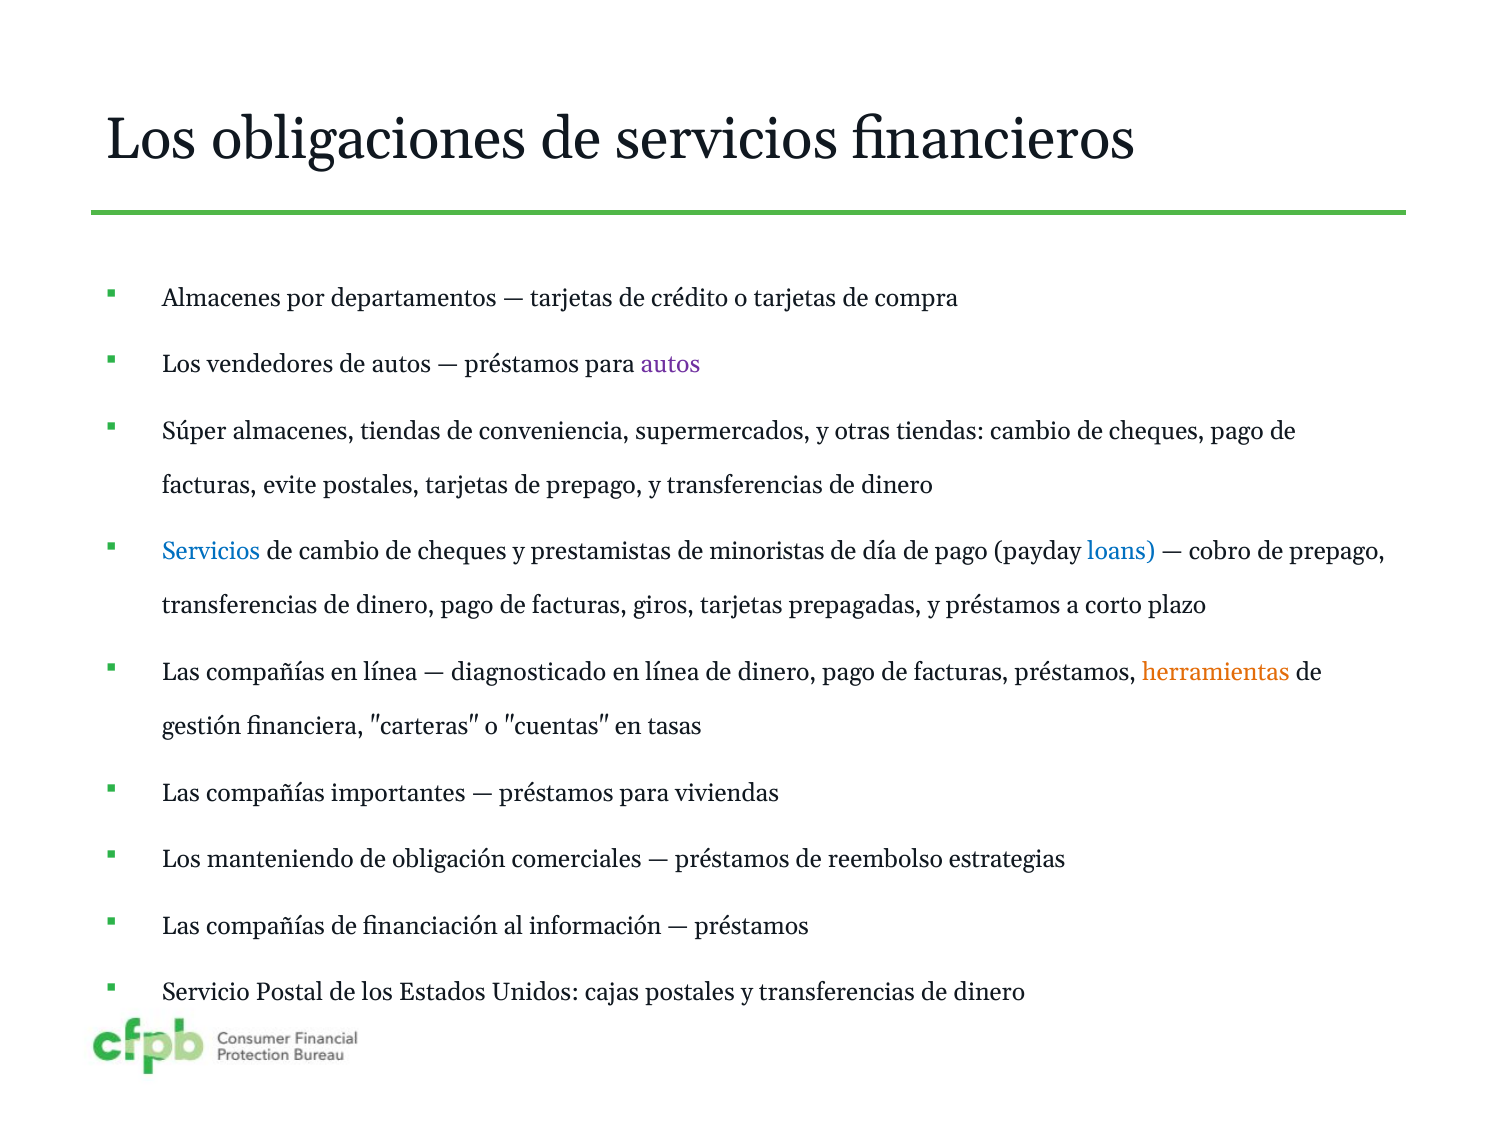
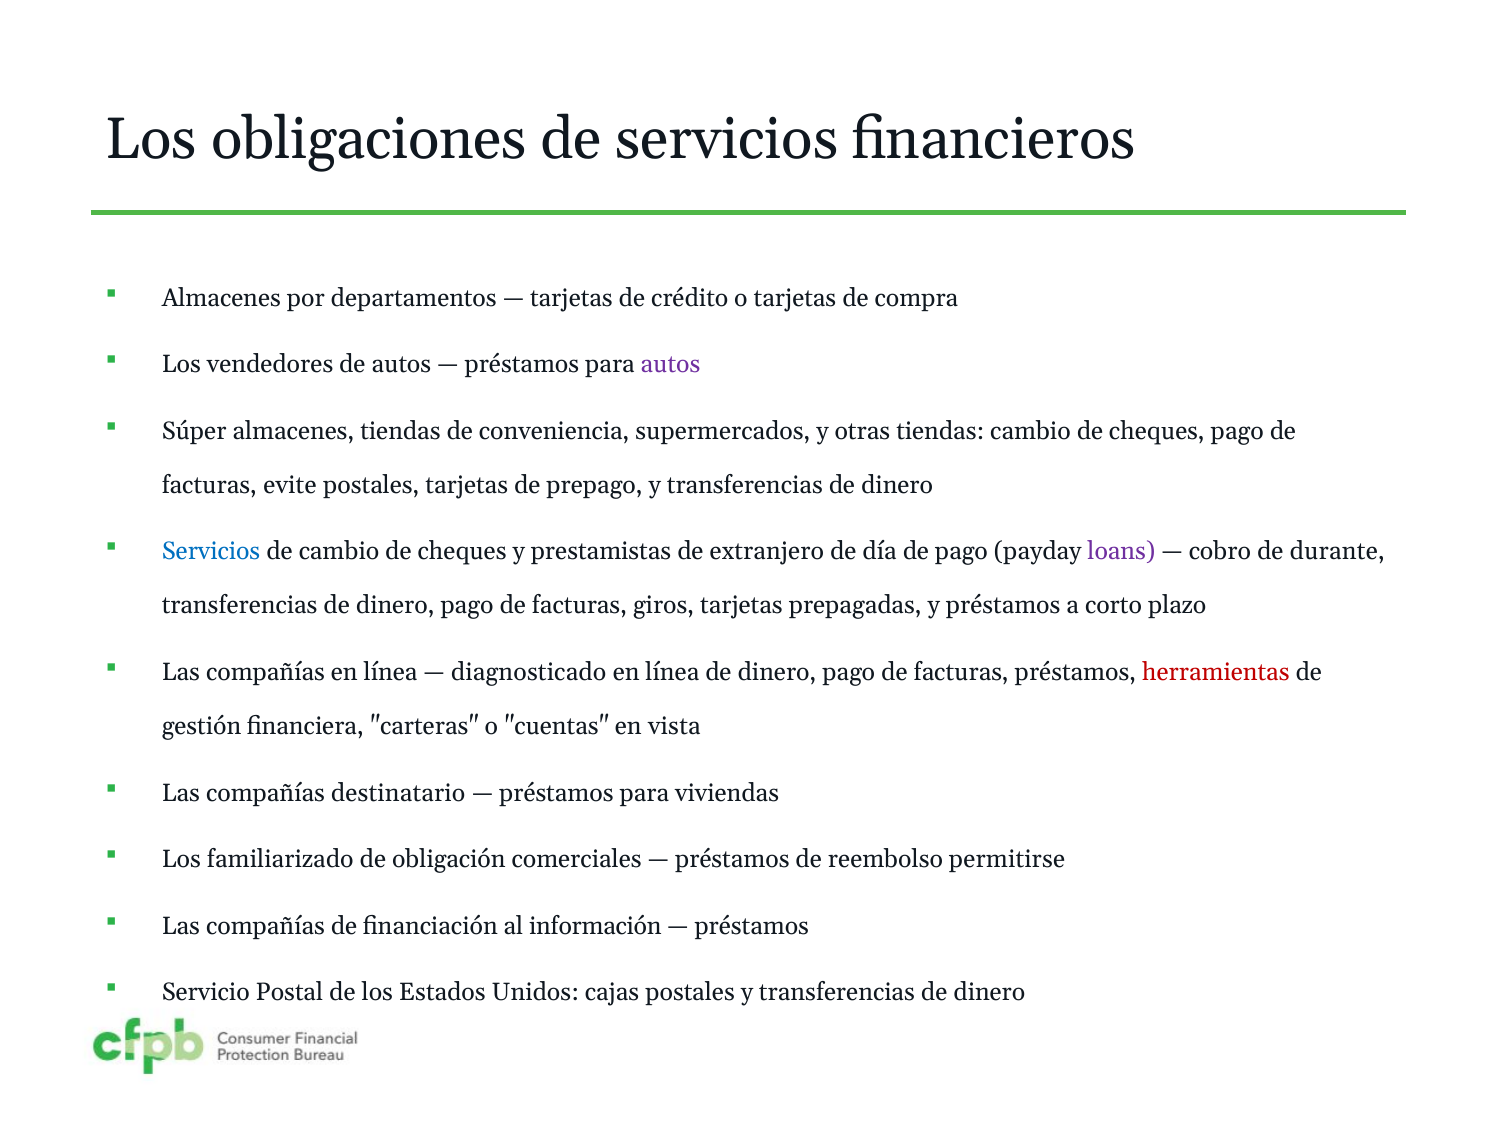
minoristas: minoristas -> extranjero
loans colour: blue -> purple
cobro de prepago: prepago -> durante
herramientas colour: orange -> red
tasas: tasas -> vista
importantes: importantes -> destinatario
manteniendo: manteniendo -> familiarizado
estrategias: estrategias -> permitirse
